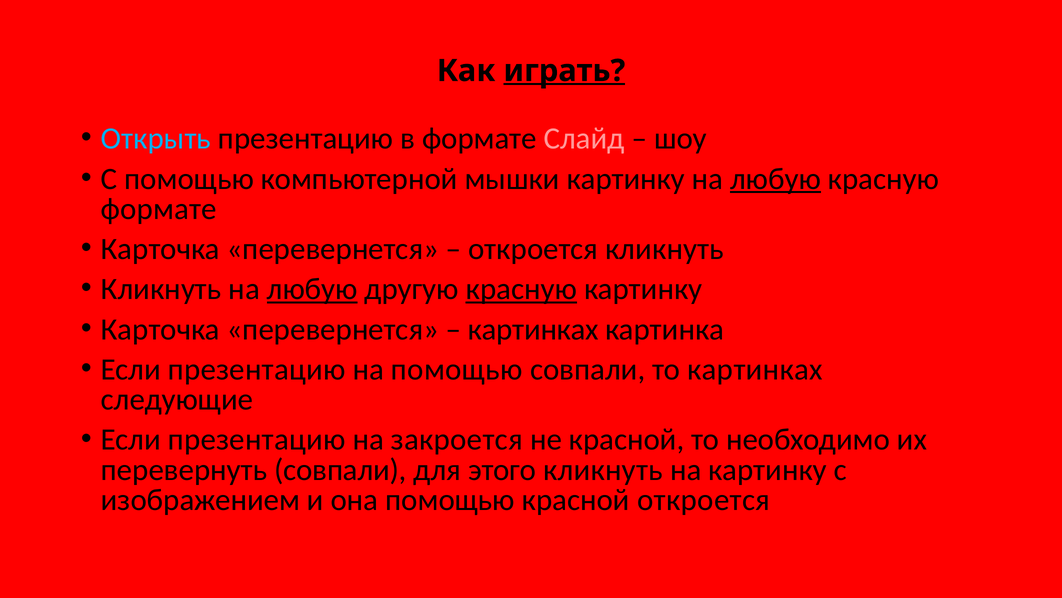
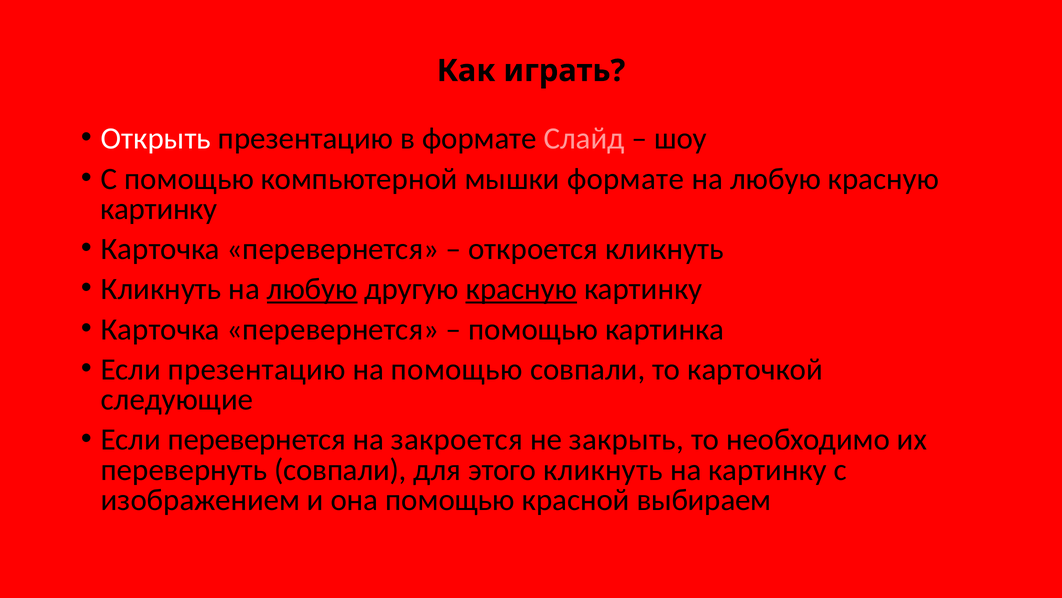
играть underline: present -> none
Открыть colour: light blue -> white
мышки картинку: картинку -> формате
любую at (776, 179) underline: present -> none
формате at (159, 209): формате -> картинку
картинках at (533, 329): картинках -> помощью
то картинках: картинках -> карточкой
презентацию at (257, 439): презентацию -> перевернется
не красной: красной -> закрыть
красной откроется: откроется -> выбираем
